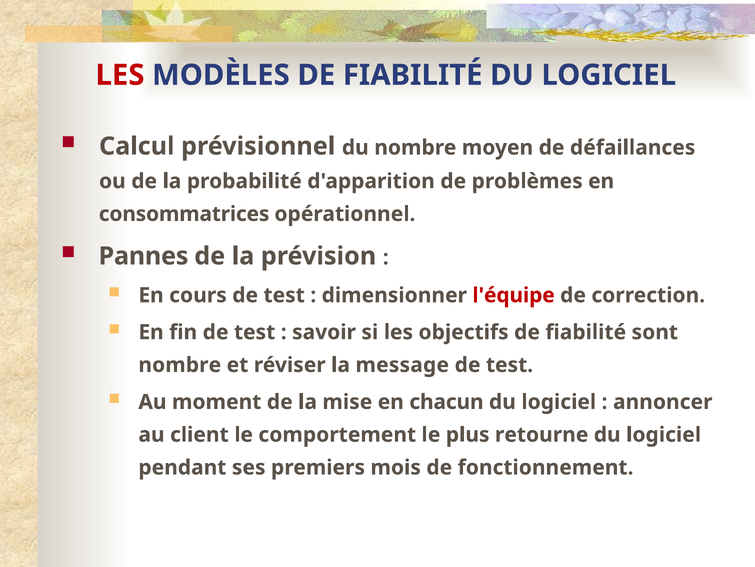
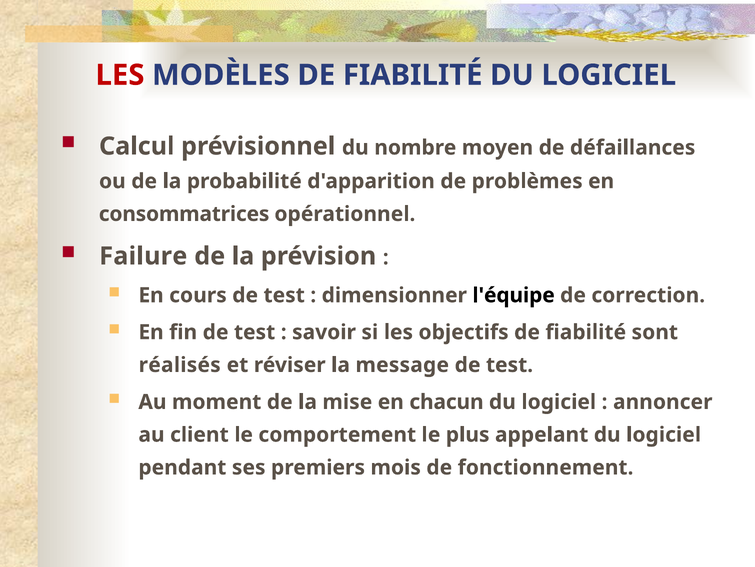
Pannes: Pannes -> Failure
l'équipe colour: red -> black
nombre at (180, 365): nombre -> réalisés
retourne: retourne -> appelant
